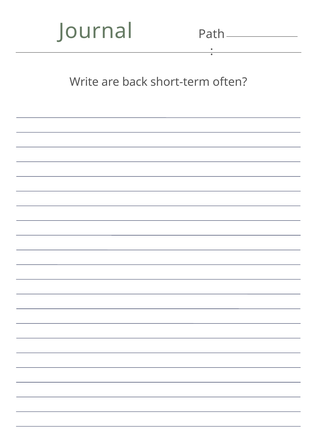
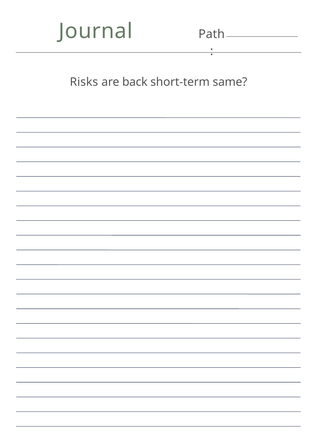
Write: Write -> Risks
often: often -> same
